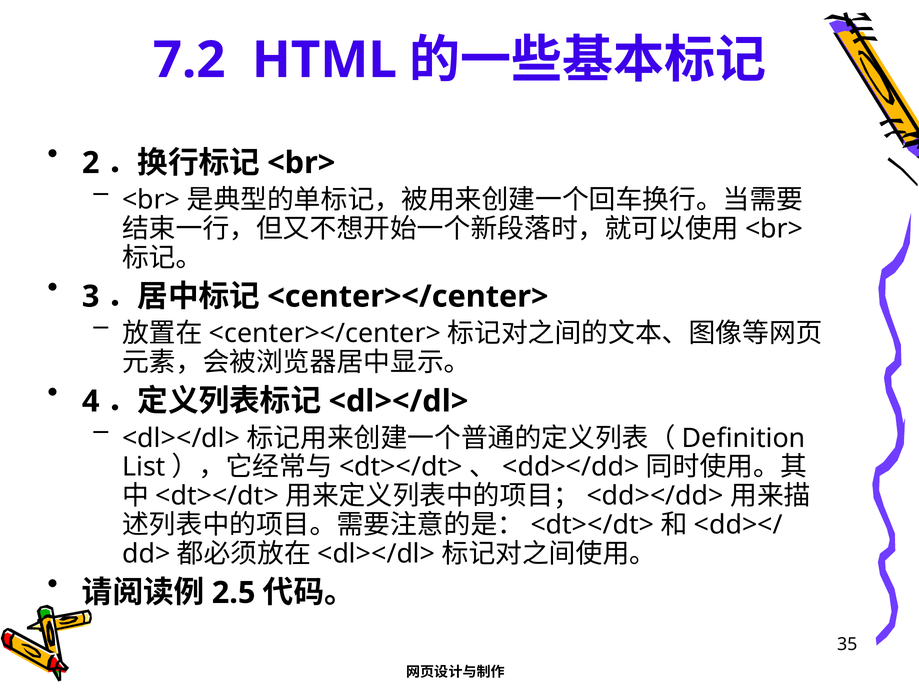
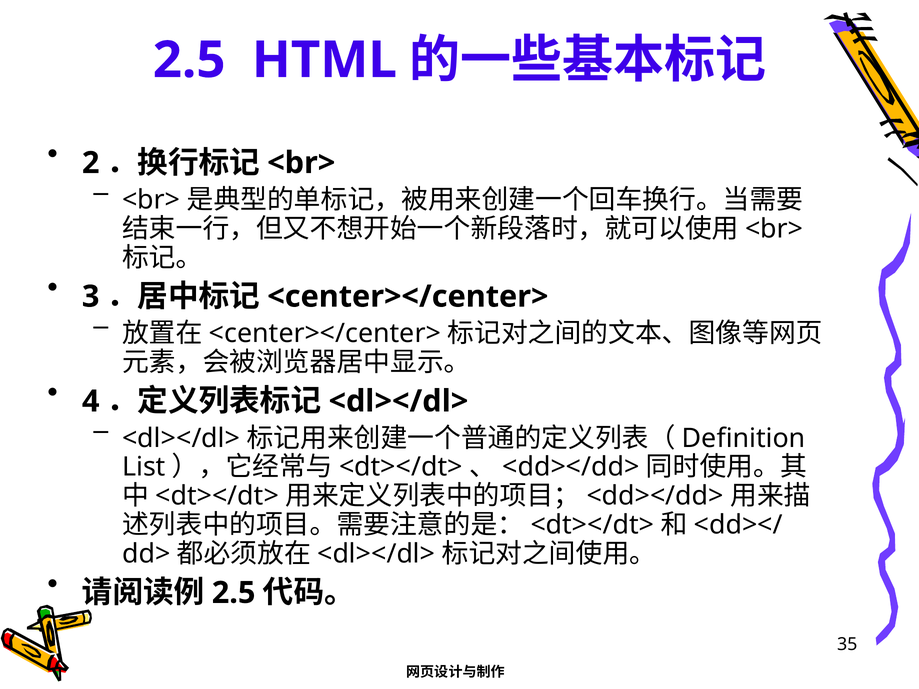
7.2 at (189, 60): 7.2 -> 2.5
